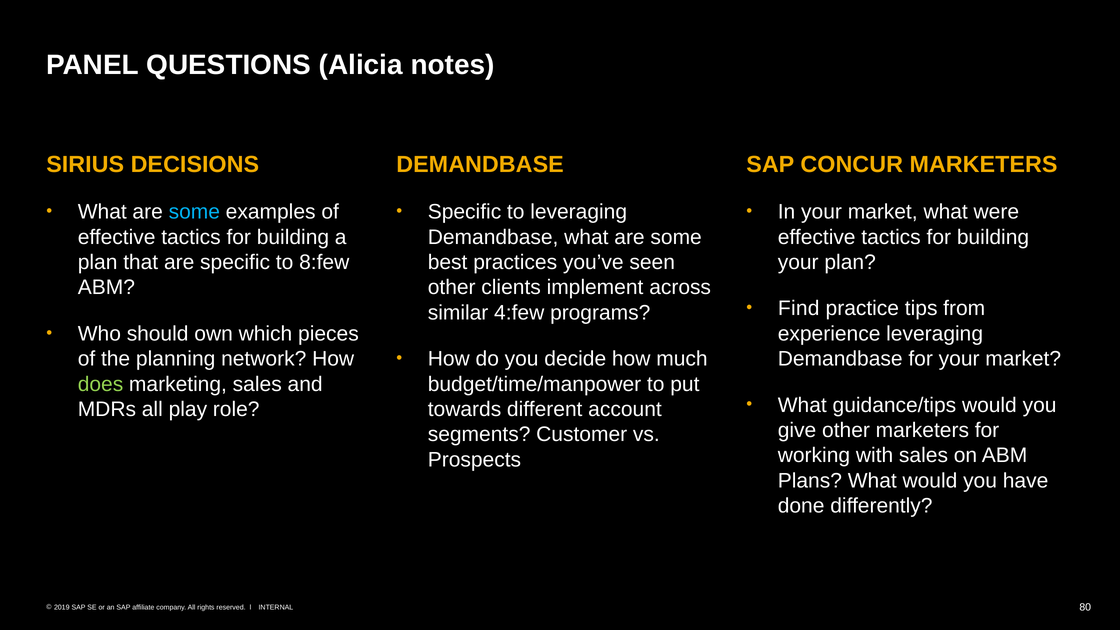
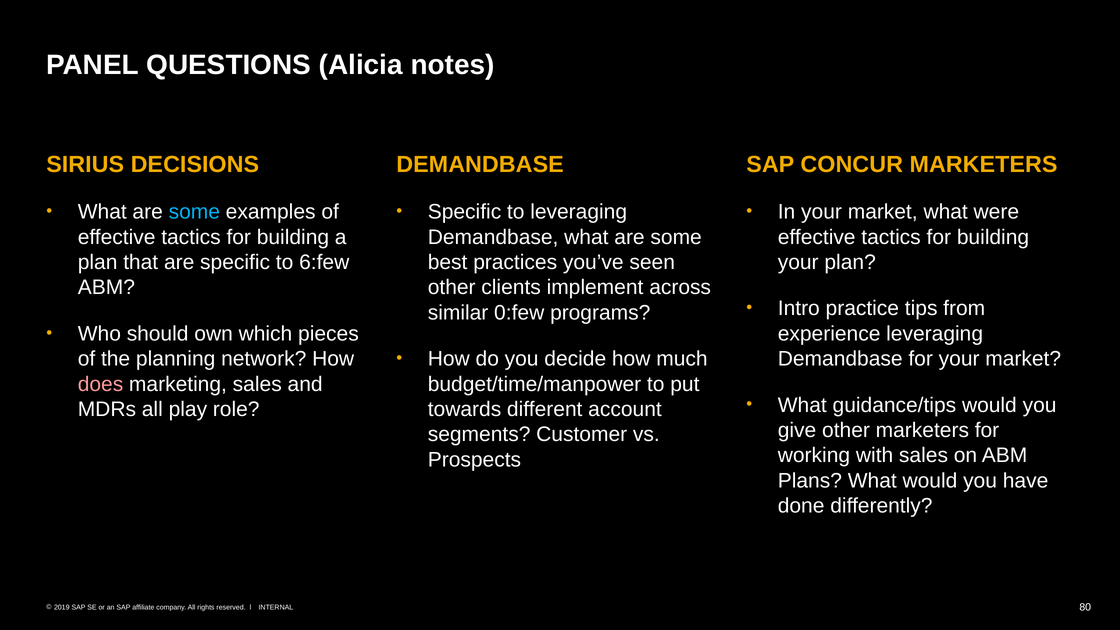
8:few: 8:few -> 6:few
Find: Find -> Intro
4:few: 4:few -> 0:few
does colour: light green -> pink
